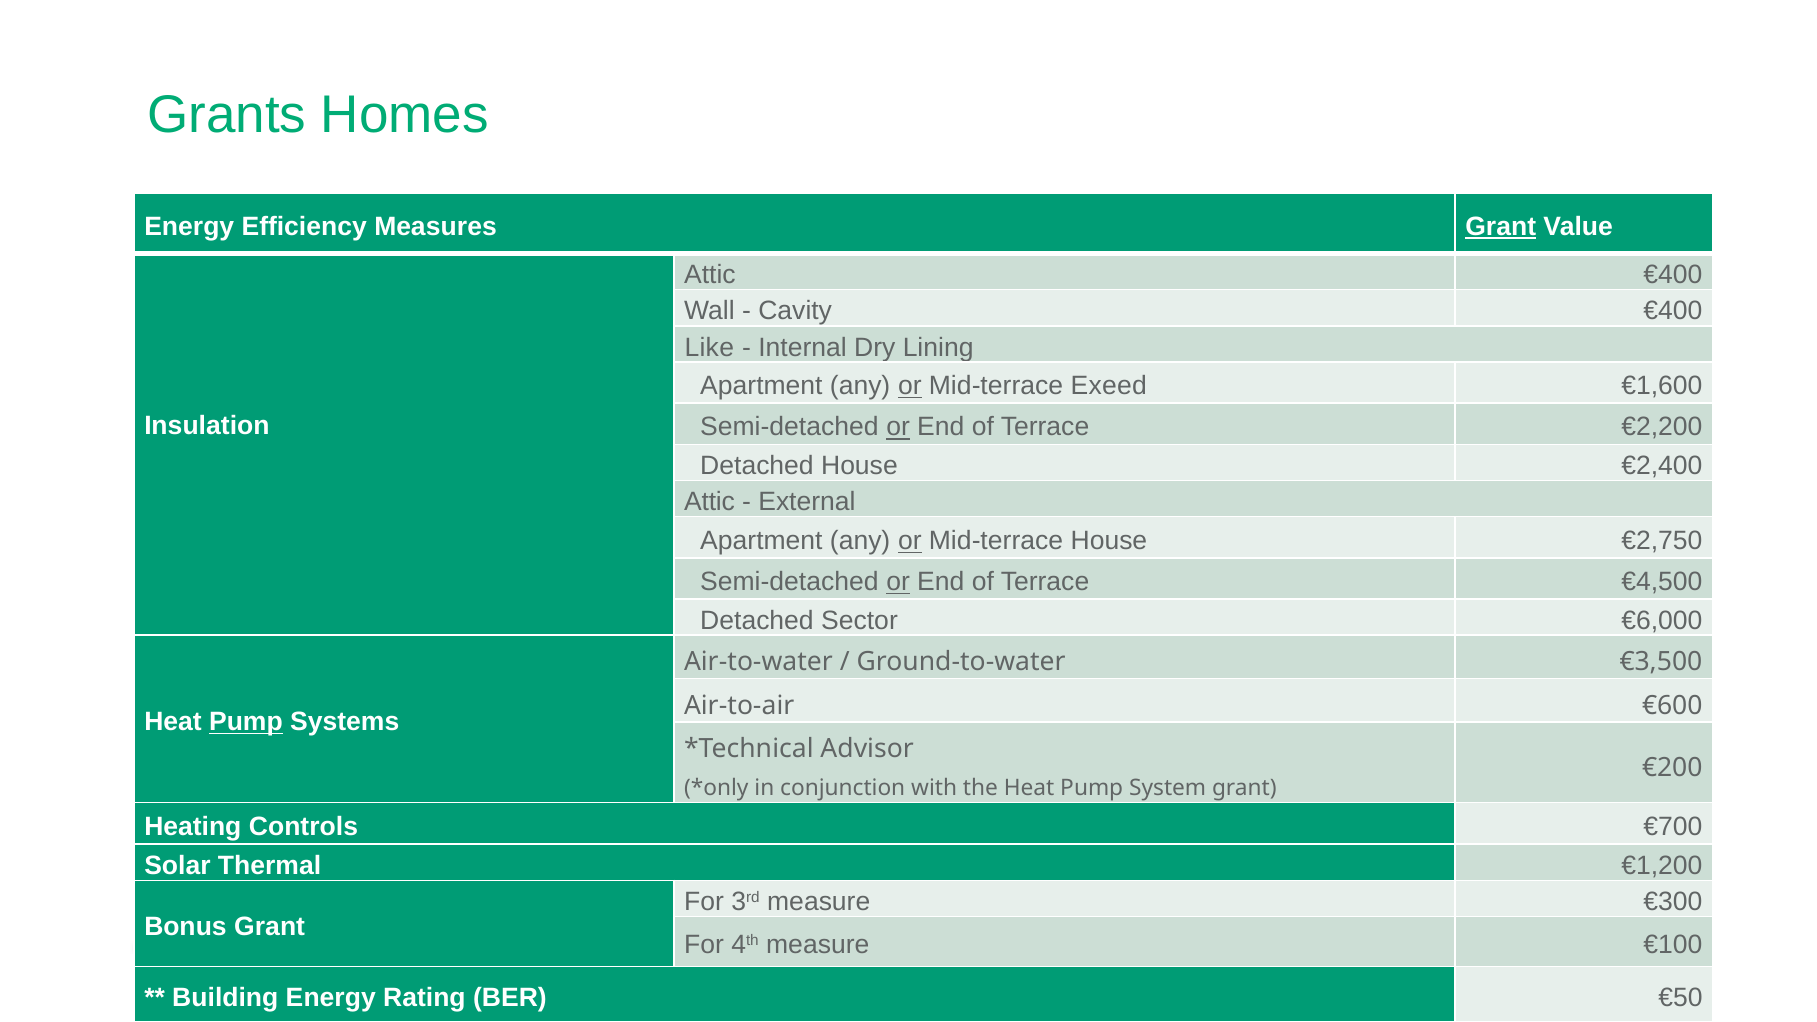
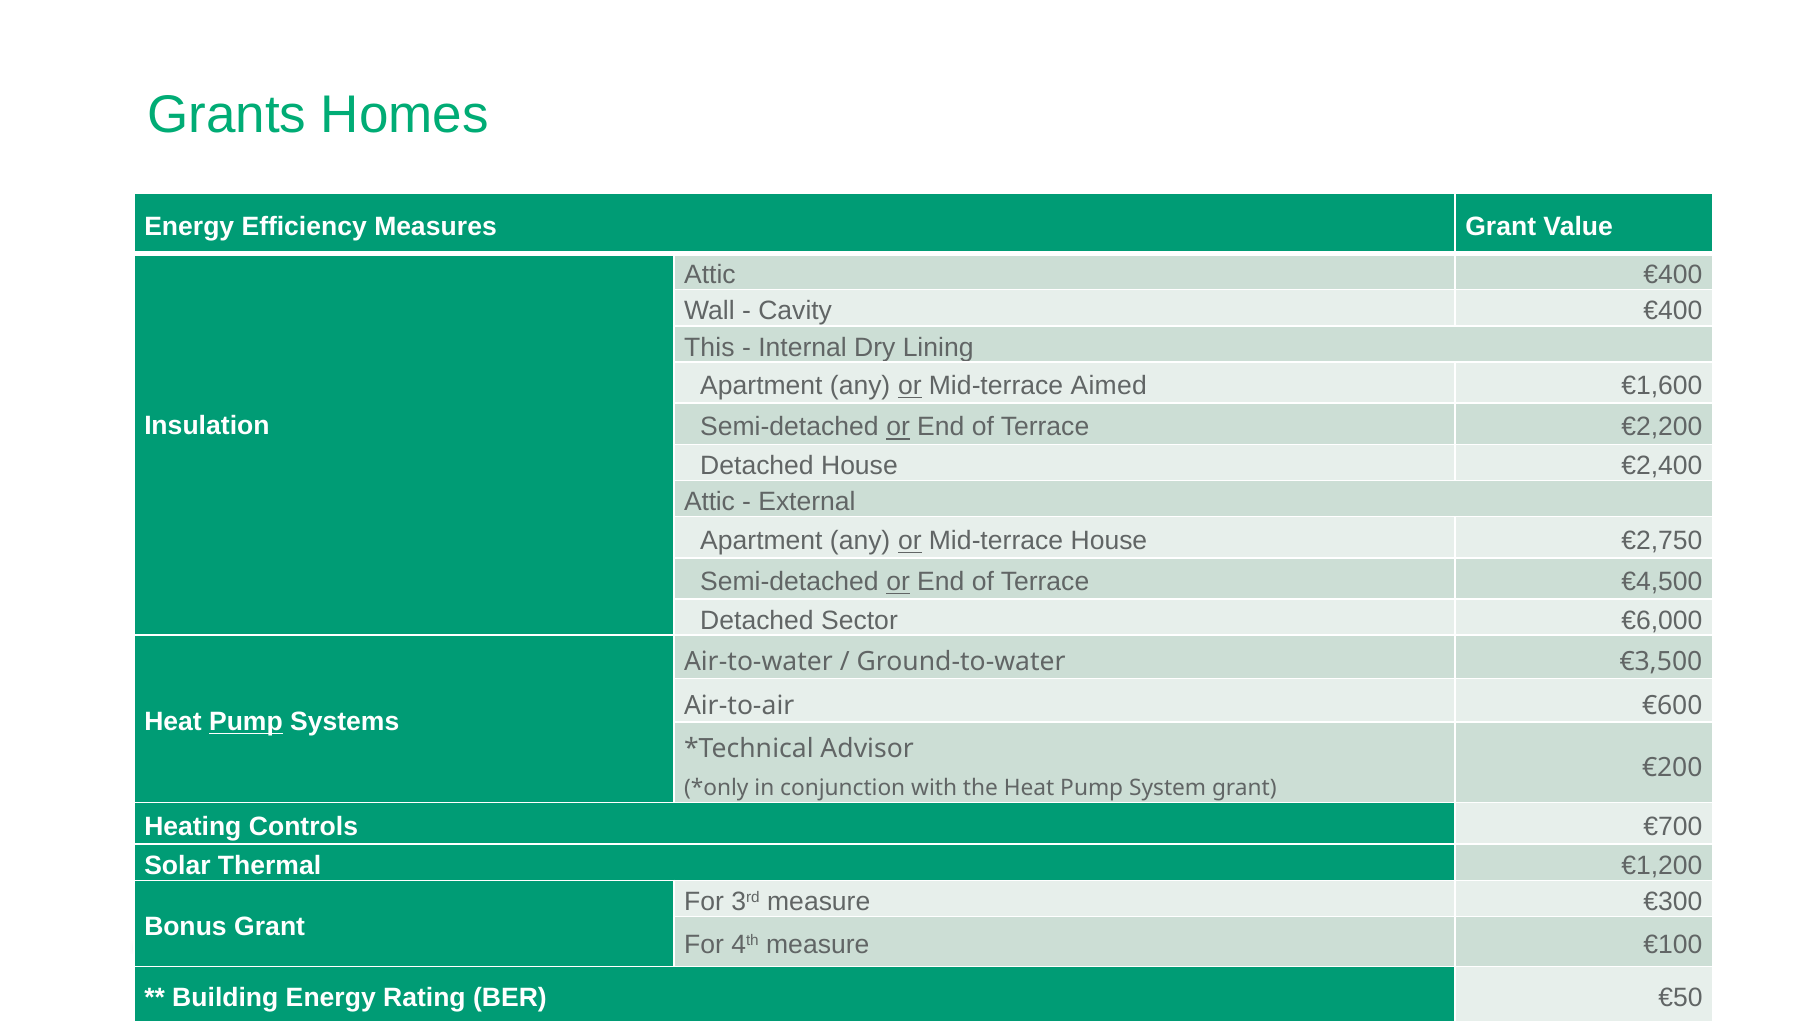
Grant at (1501, 227) underline: present -> none
Like: Like -> This
Exeed: Exeed -> Aimed
